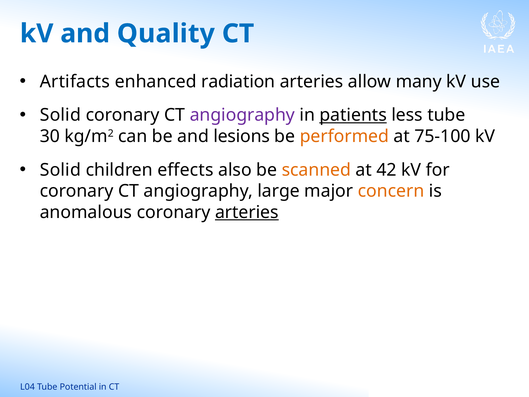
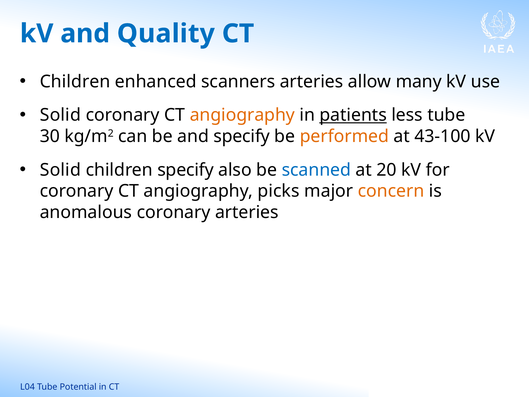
Artifacts at (75, 82): Artifacts -> Children
radiation: radiation -> scanners
angiography at (242, 115) colour: purple -> orange
and lesions: lesions -> specify
75-100: 75-100 -> 43-100
children effects: effects -> specify
scanned colour: orange -> blue
42: 42 -> 20
large: large -> picks
arteries at (247, 212) underline: present -> none
